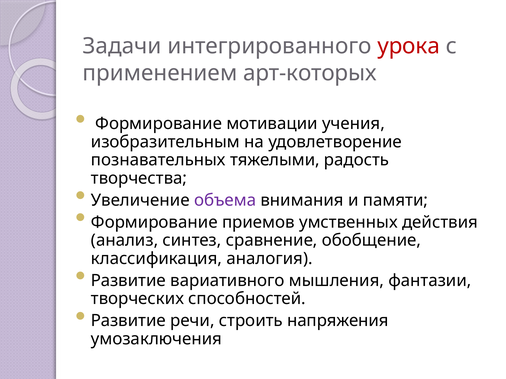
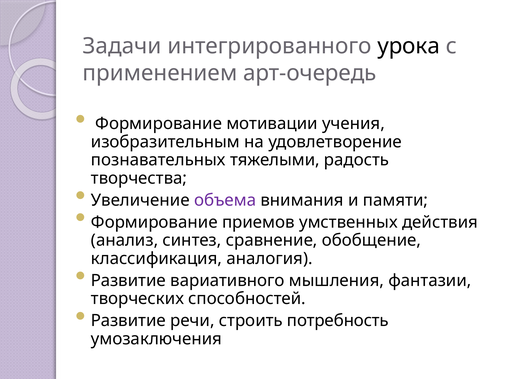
урока colour: red -> black
арт-которых: арт-которых -> арт-очередь
напряжения: напряжения -> потребность
